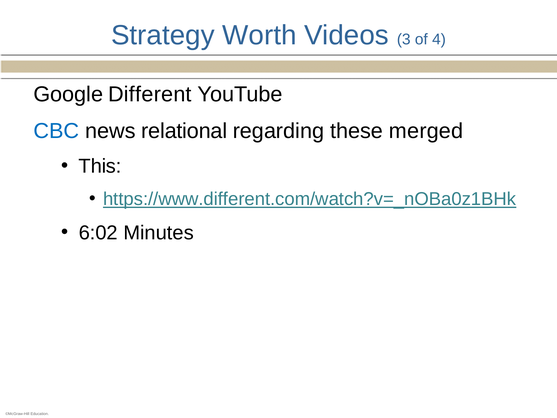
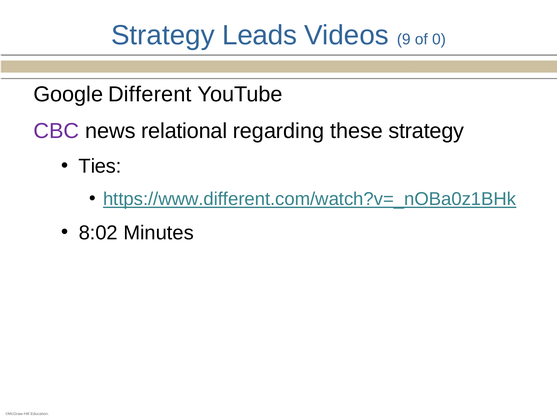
Worth: Worth -> Leads
3: 3 -> 9
4: 4 -> 0
CBC colour: blue -> purple
these merged: merged -> strategy
This: This -> Ties
6:02: 6:02 -> 8:02
